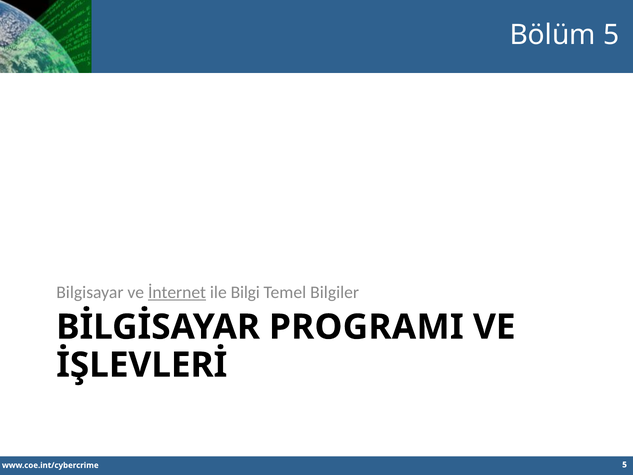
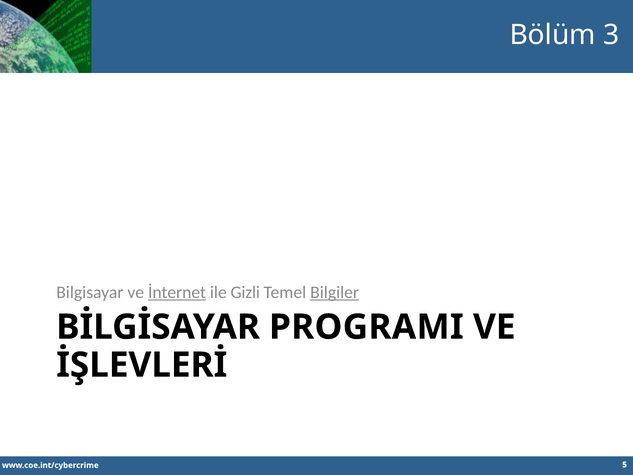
Bölüm 5: 5 -> 3
Bilgi: Bilgi -> Gizli
Bilgiler underline: none -> present
